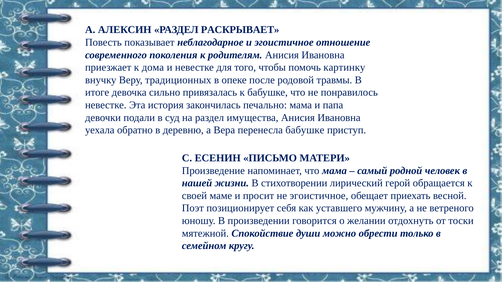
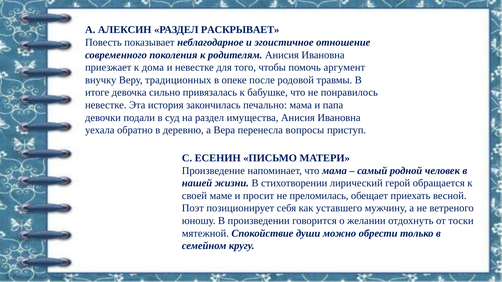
картинку: картинку -> аргумент
перенесла бабушке: бабушке -> вопросы
не эгоистичное: эгоистичное -> преломилась
